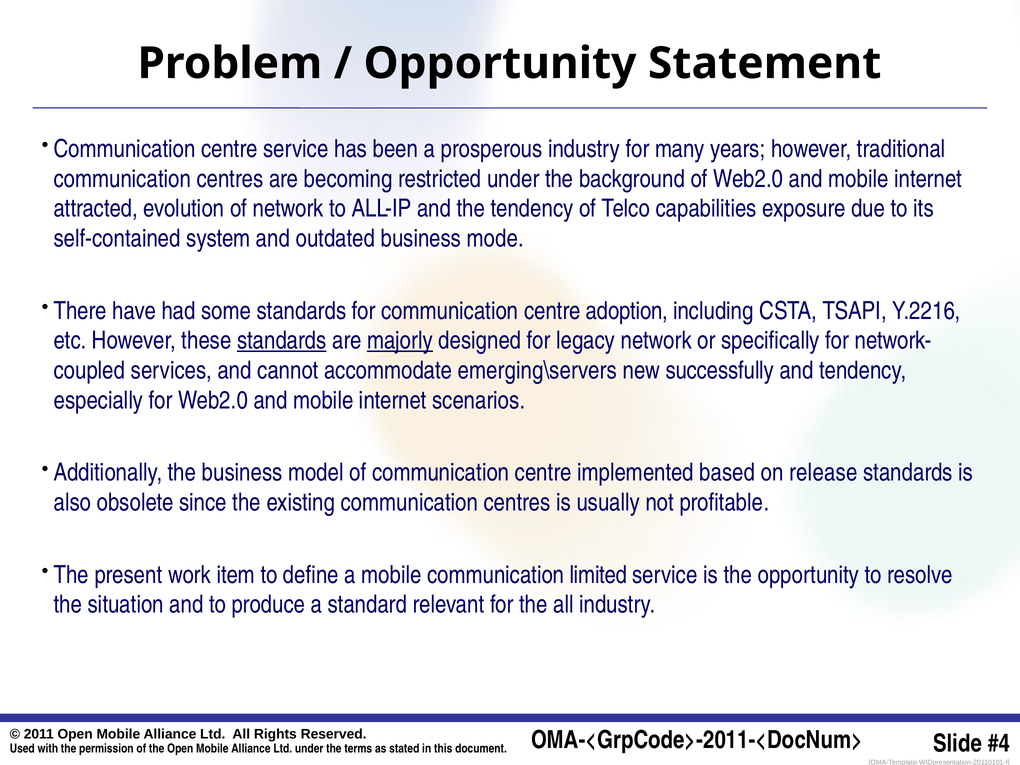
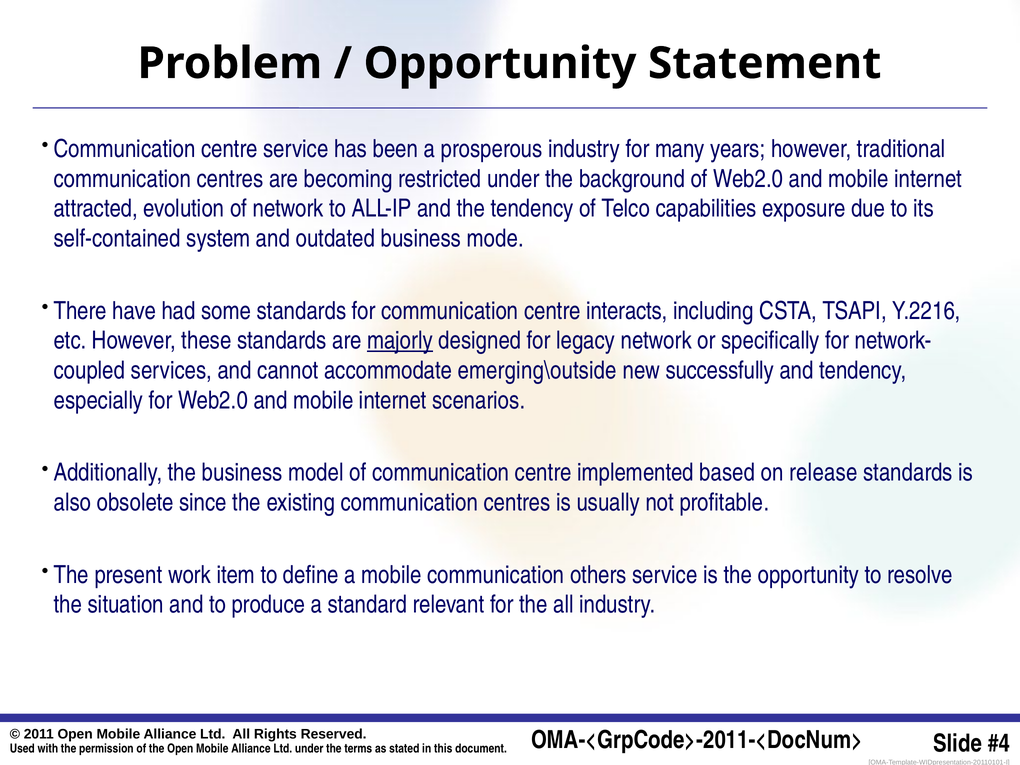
adoption: adoption -> interacts
standards at (282, 341) underline: present -> none
emerging\servers: emerging\servers -> emerging\outside
limited: limited -> others
